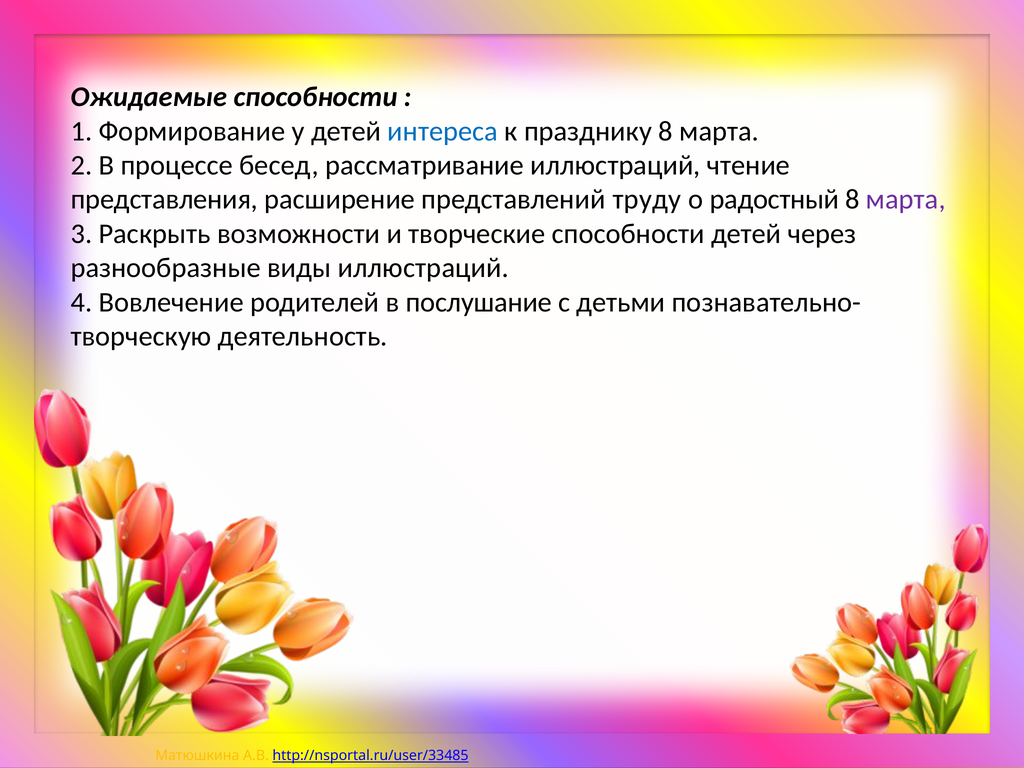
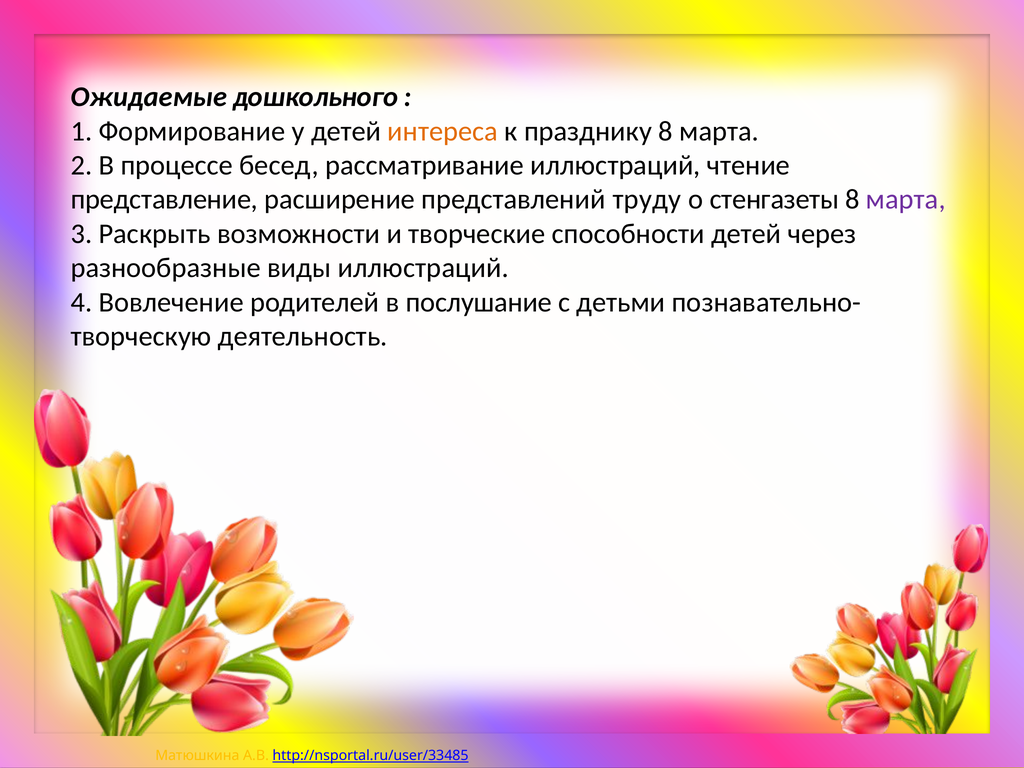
Ожидаемые способности: способности -> дошкольного
интереса colour: blue -> orange
представления: представления -> представление
радостный: радостный -> стенгазеты
